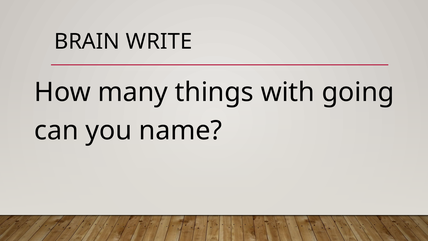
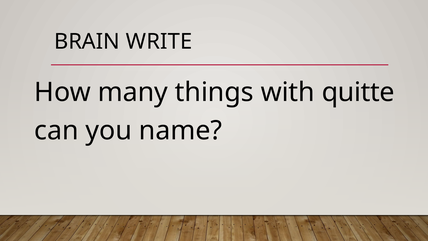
going: going -> quitte
